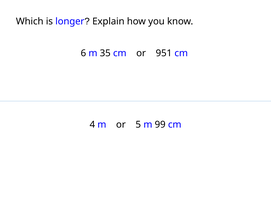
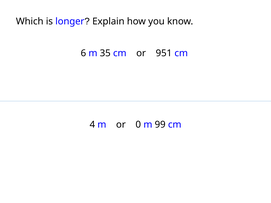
5: 5 -> 0
